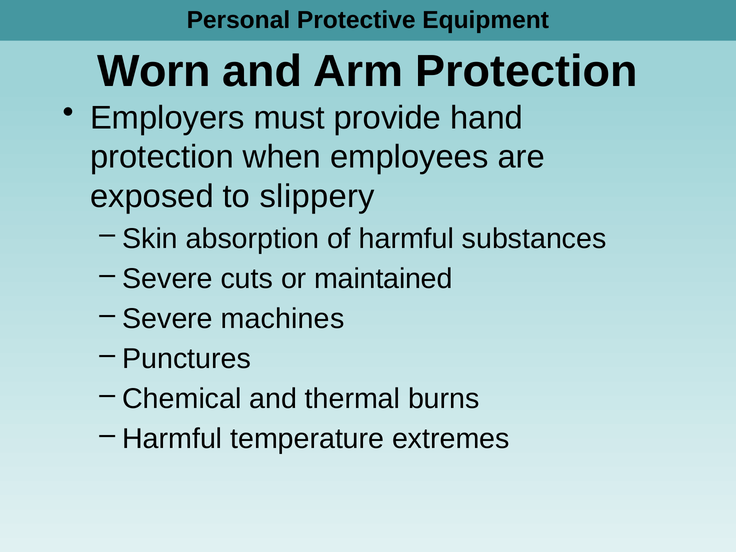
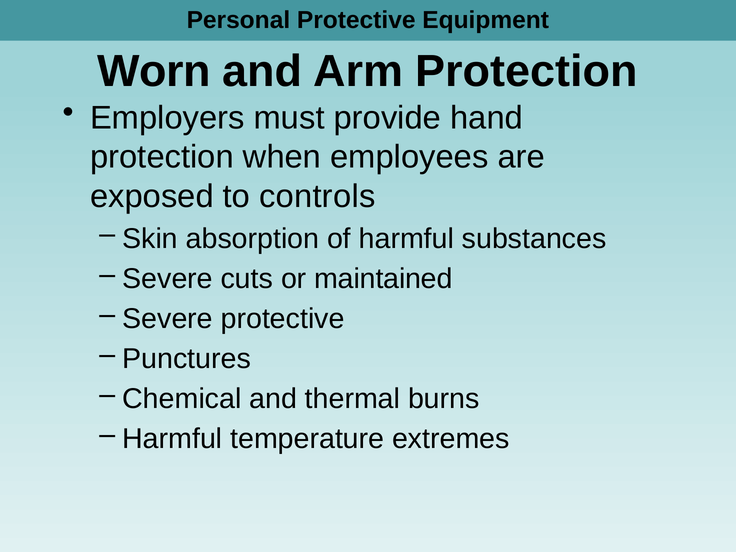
slippery: slippery -> controls
Severe machines: machines -> protective
